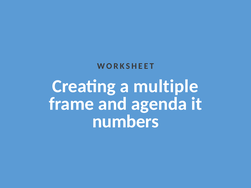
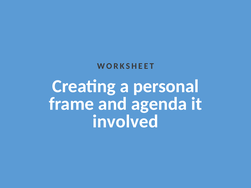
multiple: multiple -> personal
numbers: numbers -> involved
